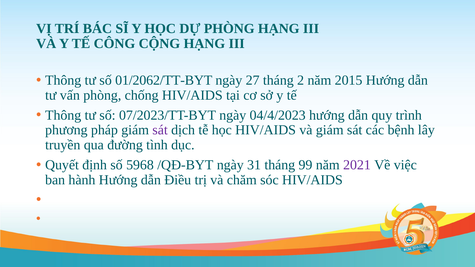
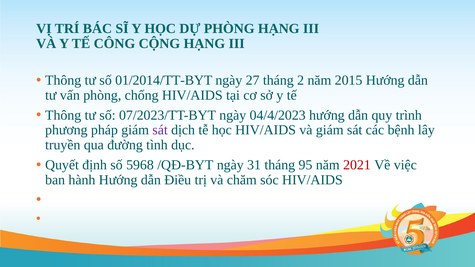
01/2062/TT-BYT: 01/2062/TT-BYT -> 01/2014/TT-BYT
99: 99 -> 95
2021 colour: purple -> red
